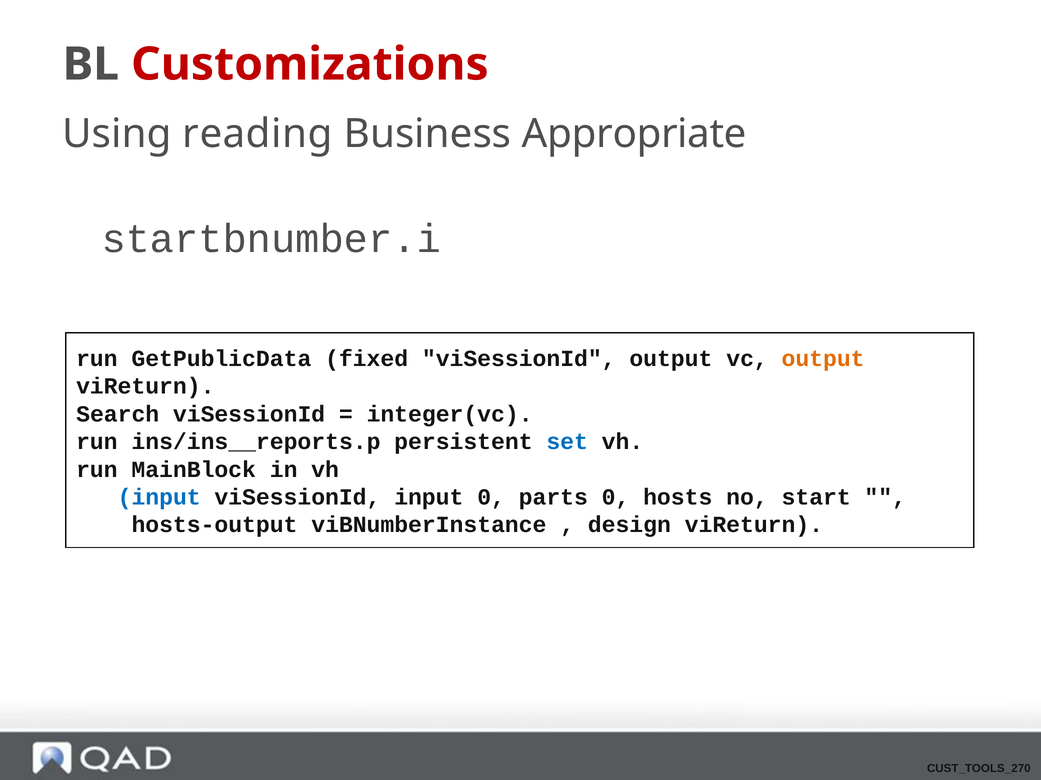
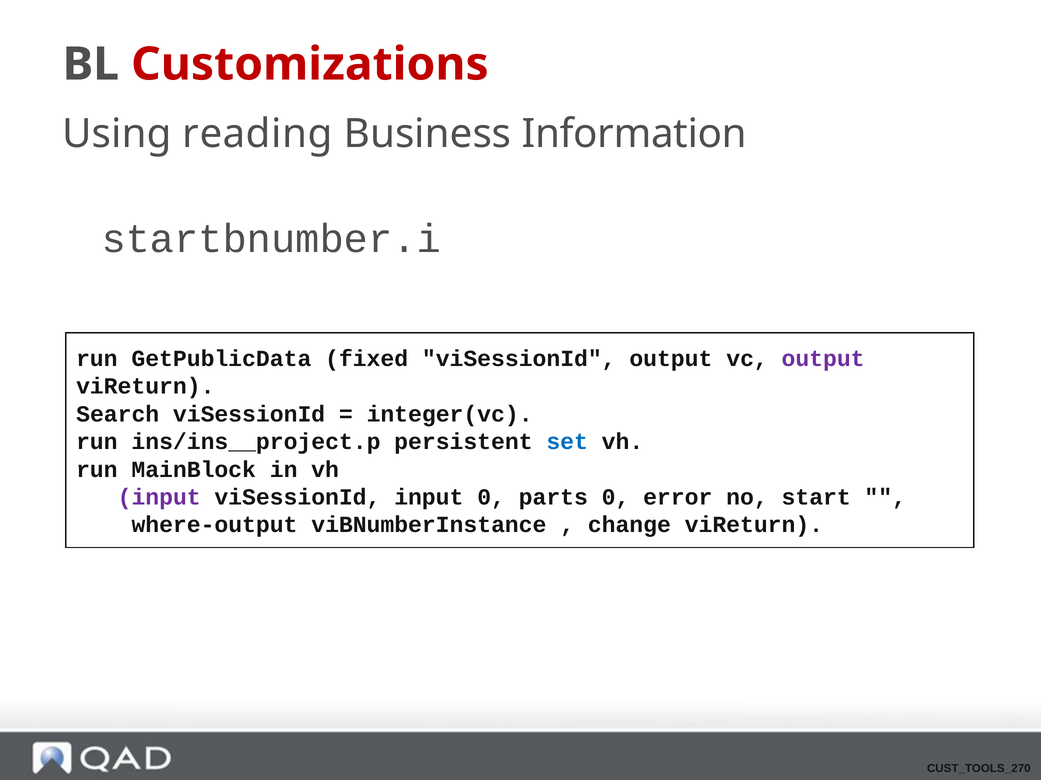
Appropriate: Appropriate -> Information
output at (823, 359) colour: orange -> purple
ins/ins__reports.p: ins/ins__reports.p -> ins/ins__project.p
input at (159, 498) colour: blue -> purple
hosts: hosts -> error
hosts-output: hosts-output -> where-output
design: design -> change
